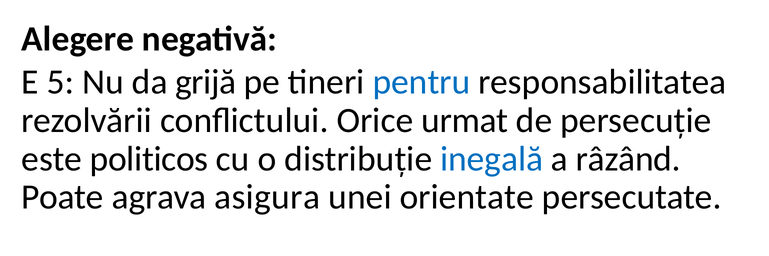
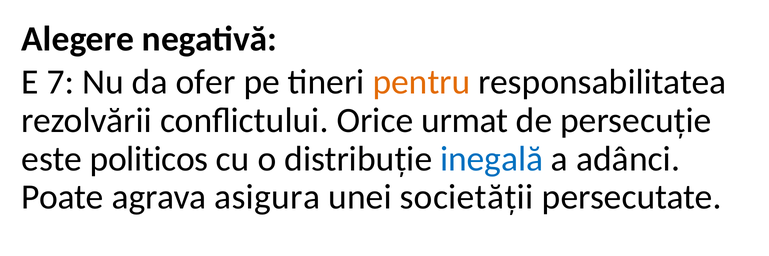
5: 5 -> 7
grijă: grijă -> ofer
pentru colour: blue -> orange
râzând: râzând -> adânci
orientate: orientate -> societății
